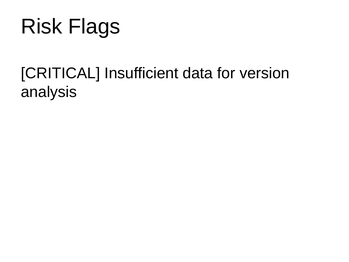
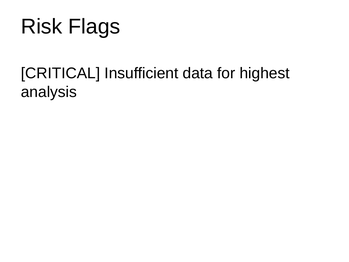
version: version -> highest
